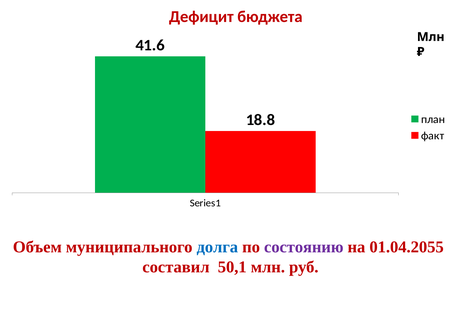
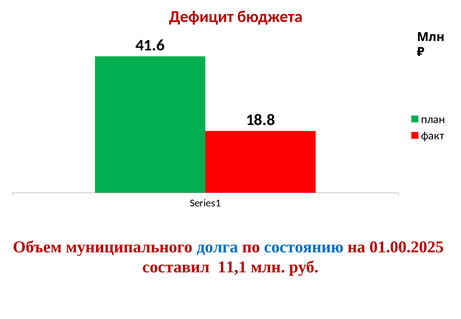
состоянию colour: purple -> blue
01.04.2055: 01.04.2055 -> 01.00.2025
50,1: 50,1 -> 11,1
